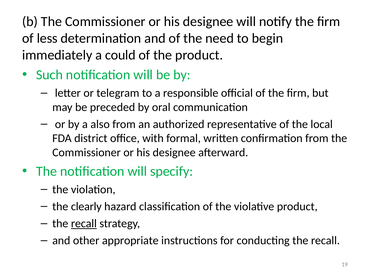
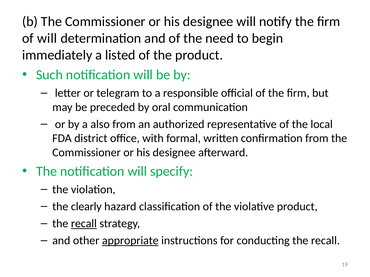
of less: less -> will
could: could -> listed
appropriate underline: none -> present
